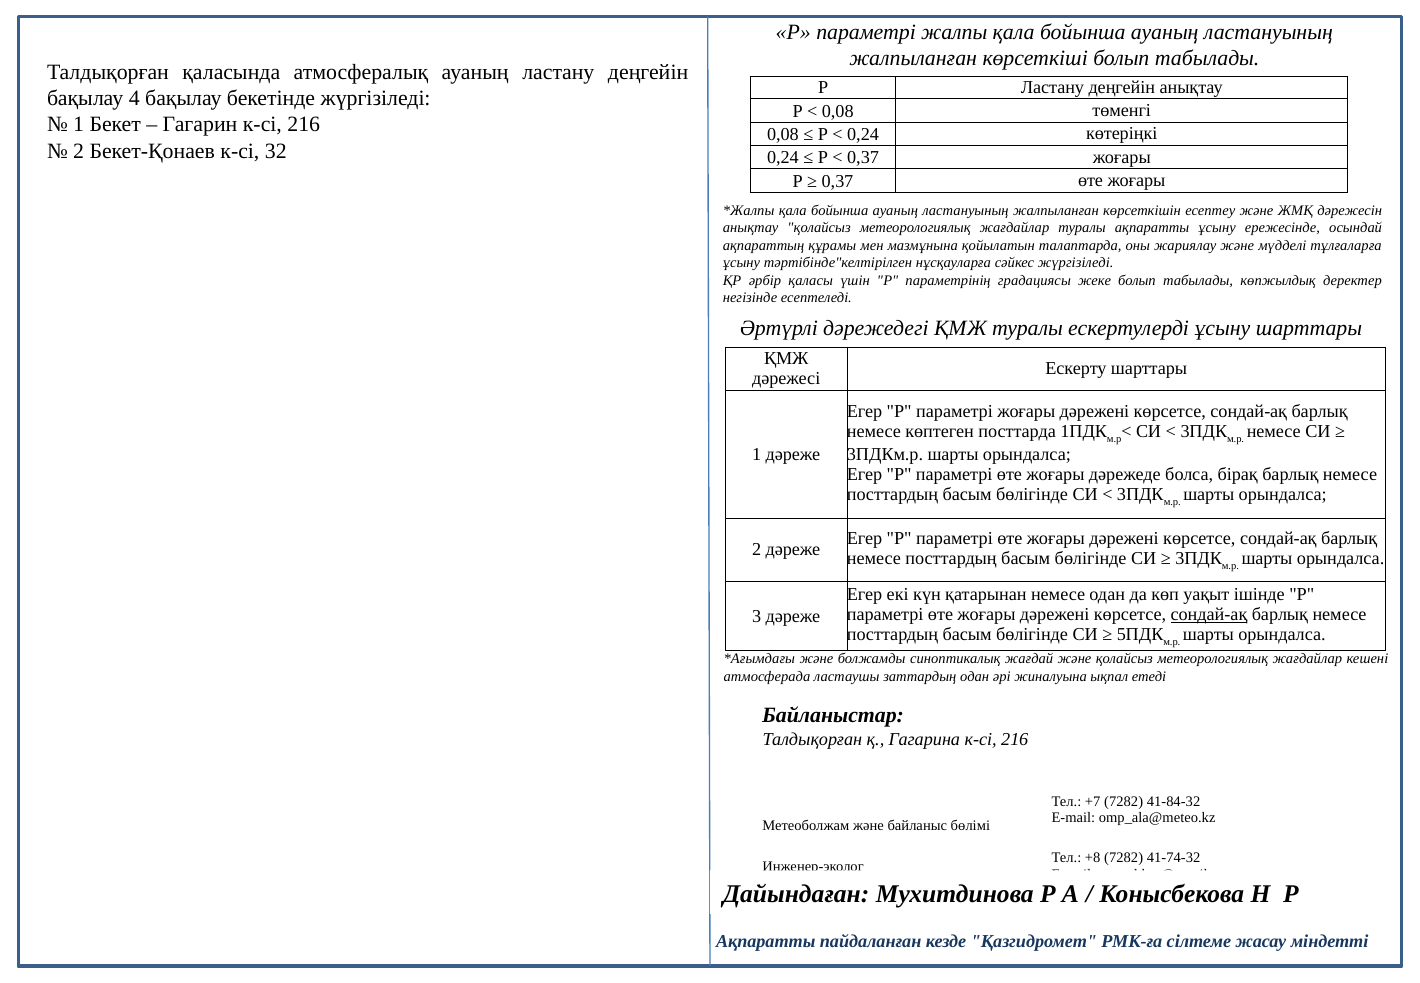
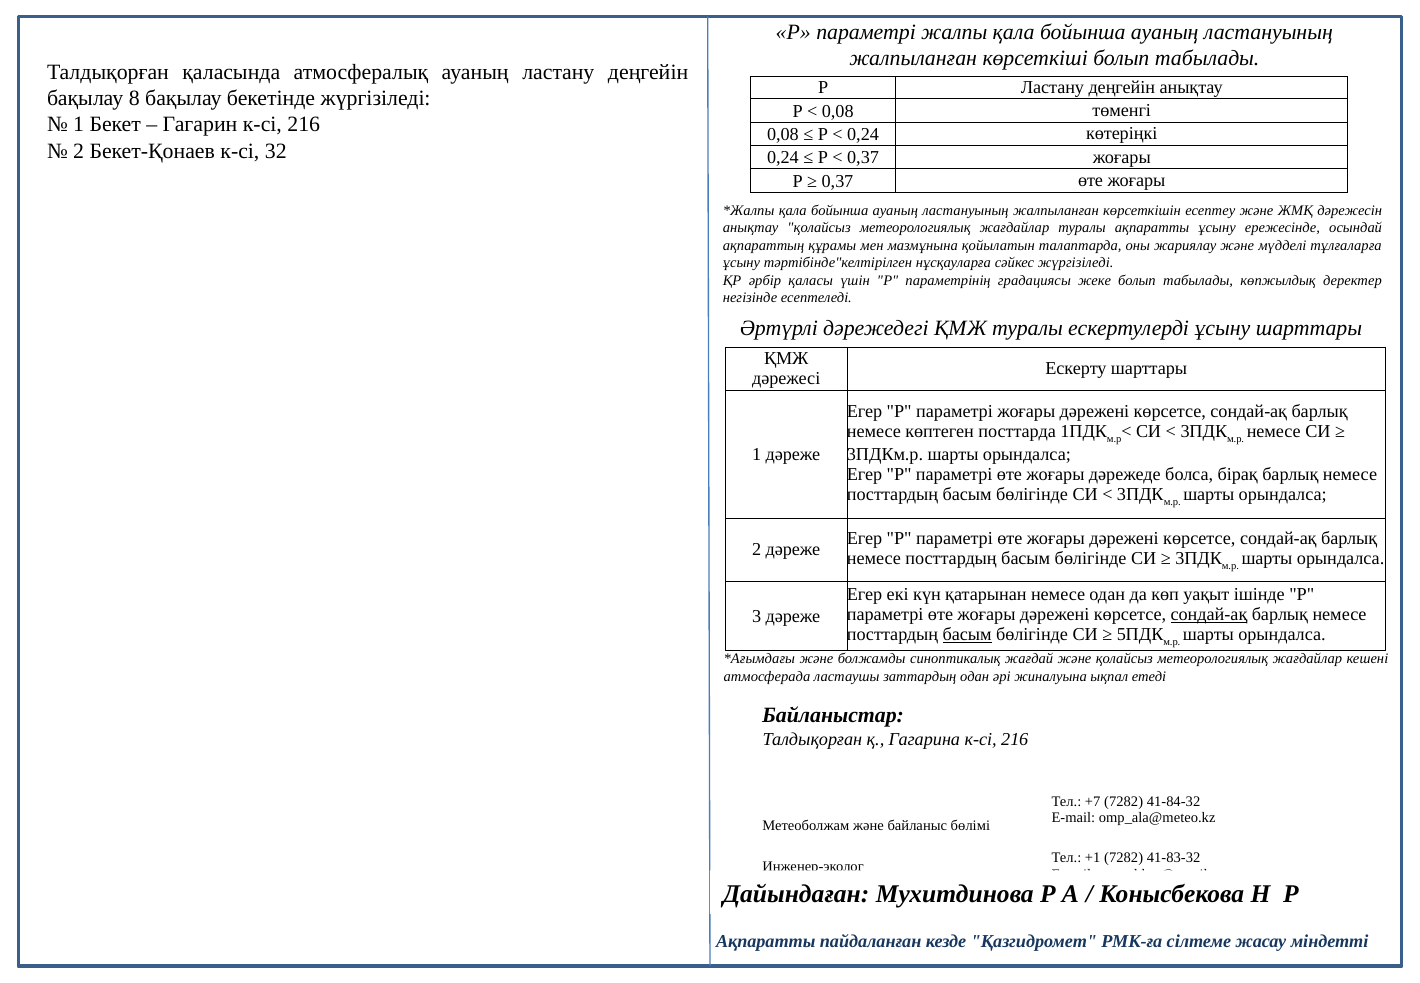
4: 4 -> 8
басым at (967, 635) underline: none -> present
+8: +8 -> +1
41-74-32: 41-74-32 -> 41-83-32
